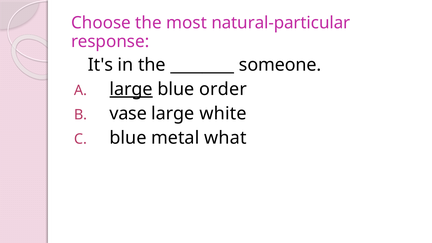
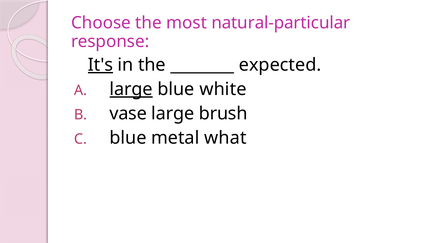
It's underline: none -> present
someone: someone -> expected
order: order -> white
white: white -> brush
